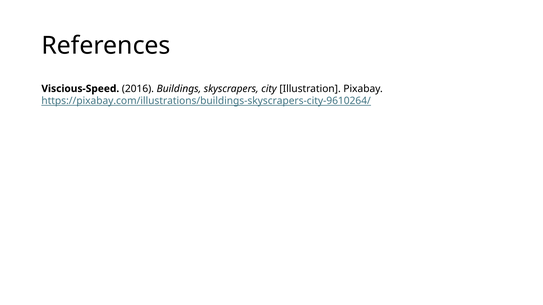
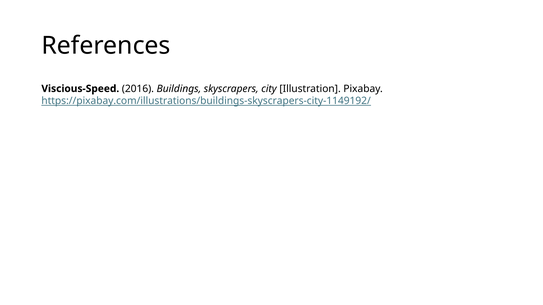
https://pixabay.com/illustrations/buildings-skyscrapers-city-9610264/: https://pixabay.com/illustrations/buildings-skyscrapers-city-9610264/ -> https://pixabay.com/illustrations/buildings-skyscrapers-city-1149192/
